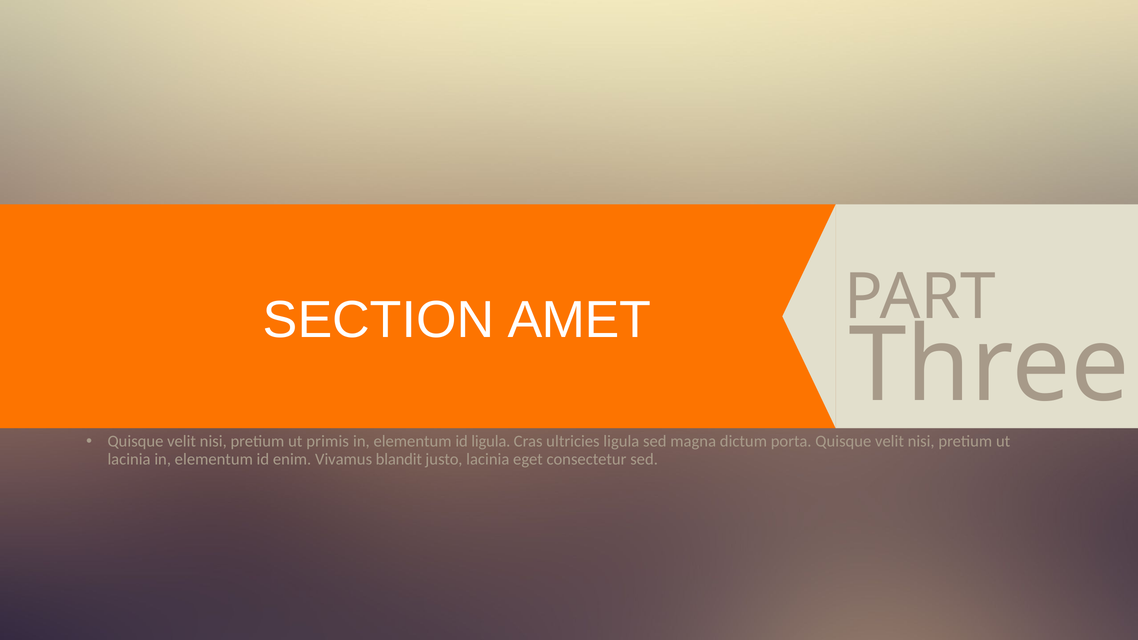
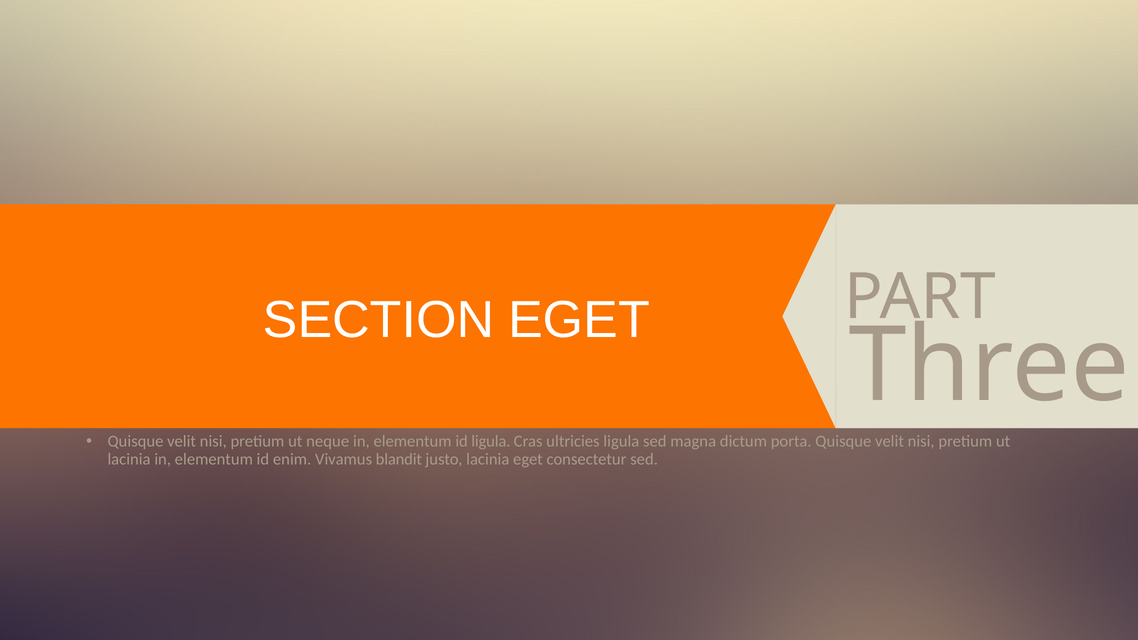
SECTION AMET: AMET -> EGET
primis: primis -> neque
